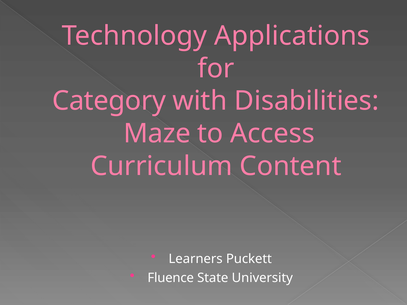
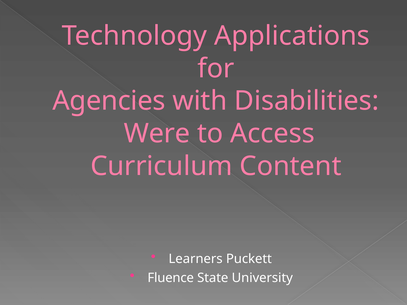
Category: Category -> Agencies
Maze: Maze -> Were
